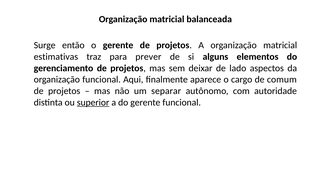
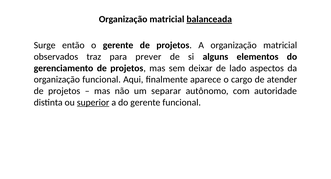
balanceada underline: none -> present
estimativas: estimativas -> observados
comum: comum -> atender
